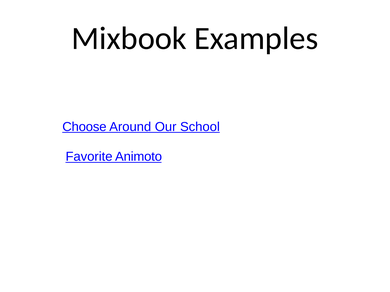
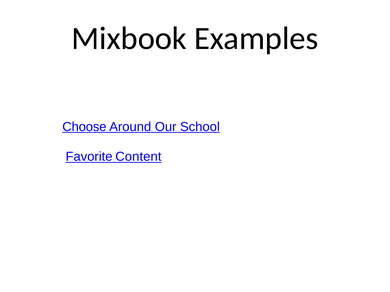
Animoto: Animoto -> Content
